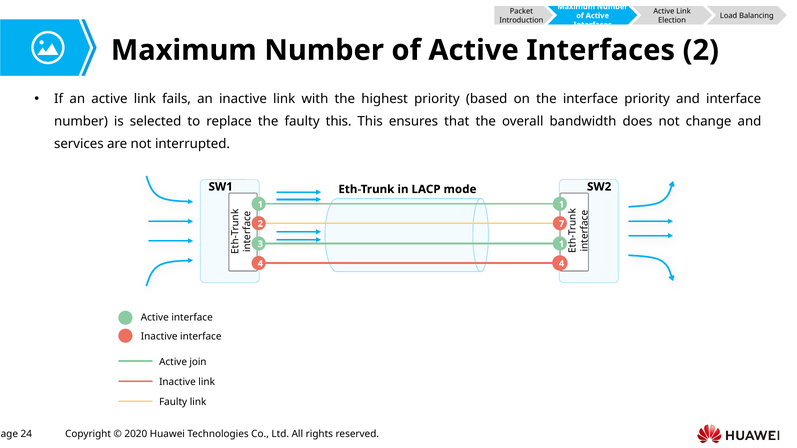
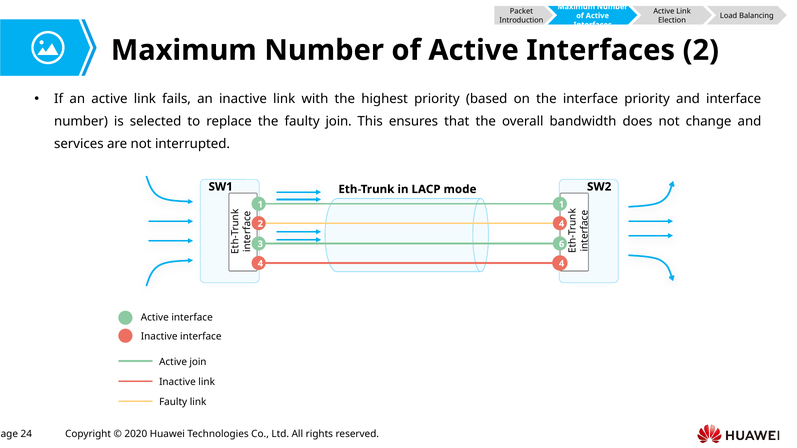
faulty this: this -> join
2 7: 7 -> 4
3 1: 1 -> 6
